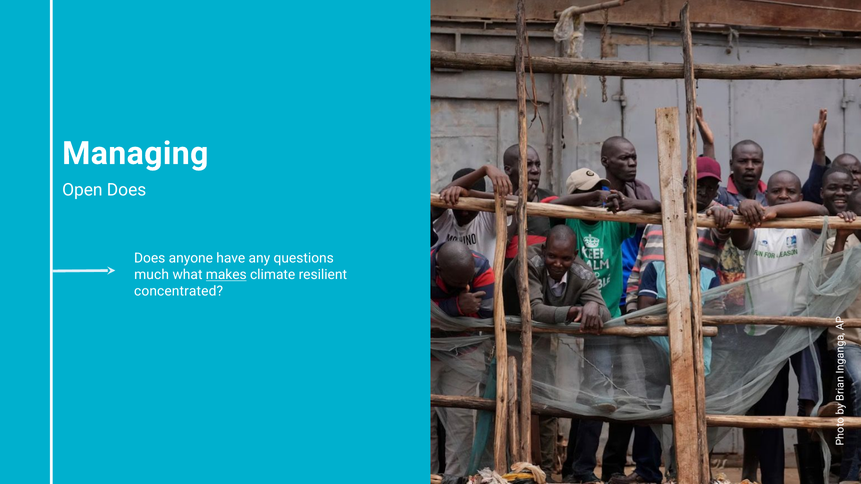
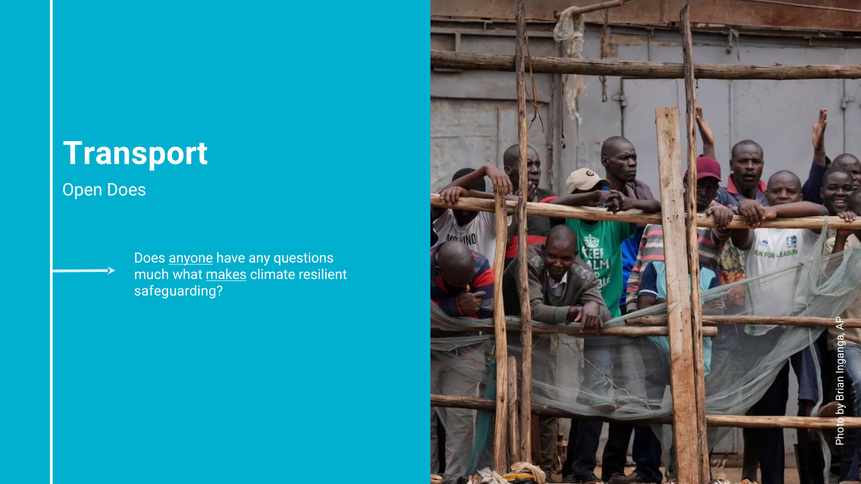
Managing: Managing -> Transport
anyone underline: none -> present
concentrated: concentrated -> safeguarding
